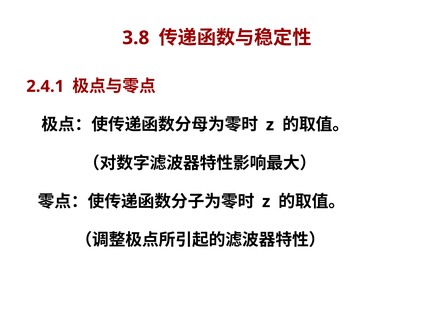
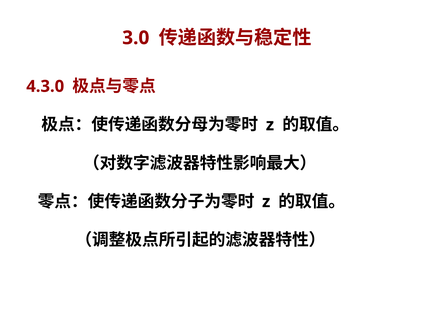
3.8: 3.8 -> 3.0
2.4.1: 2.4.1 -> 4.3.0
